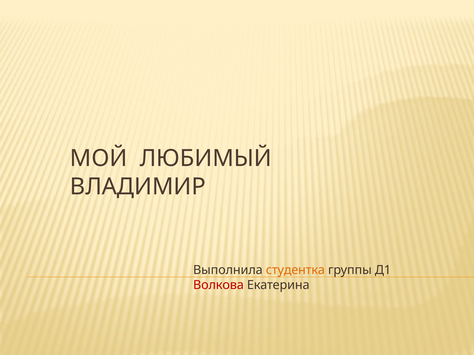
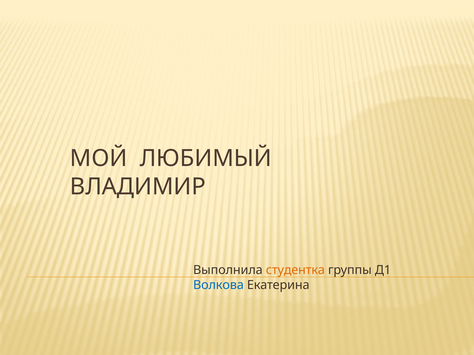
Волкова colour: red -> blue
